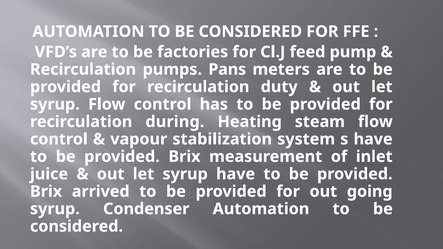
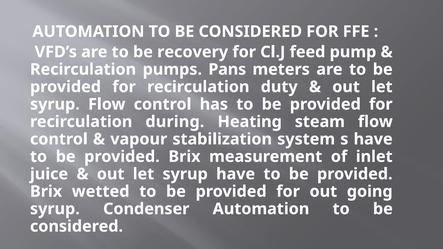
factories: factories -> recovery
arrived: arrived -> wetted
